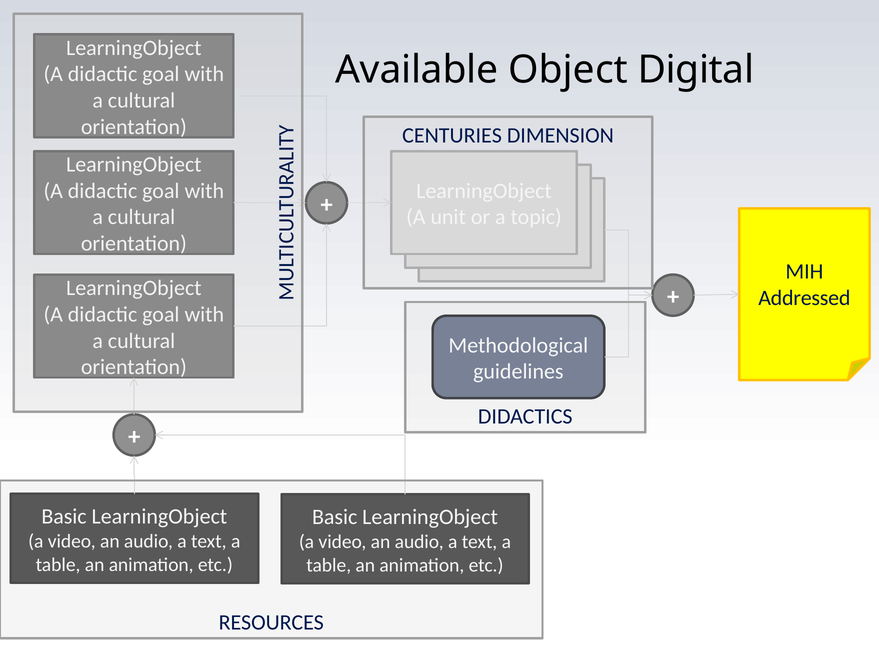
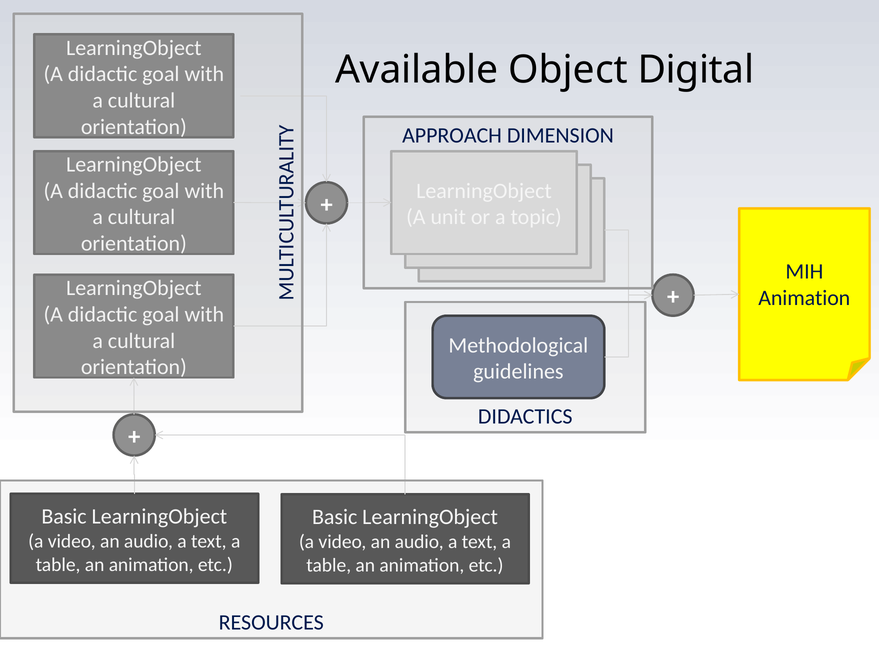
CENTURIES: CENTURIES -> APPROACH
Addressed at (804, 298): Addressed -> Animation
